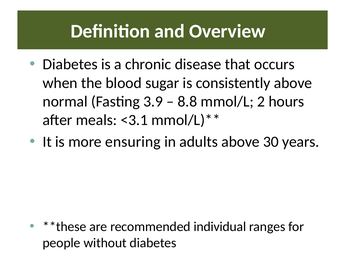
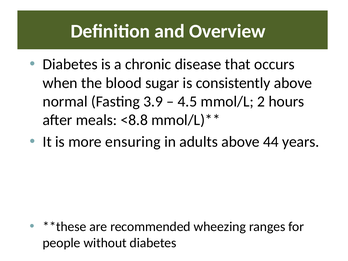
8.8: 8.8 -> 4.5
<3.1: <3.1 -> <8.8
30: 30 -> 44
individual: individual -> wheezing
